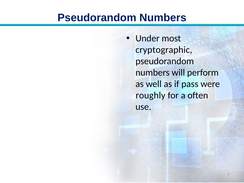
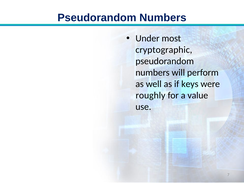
pass: pass -> keys
often: often -> value
